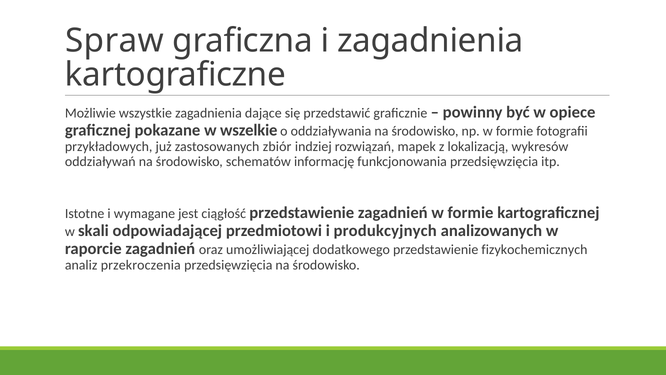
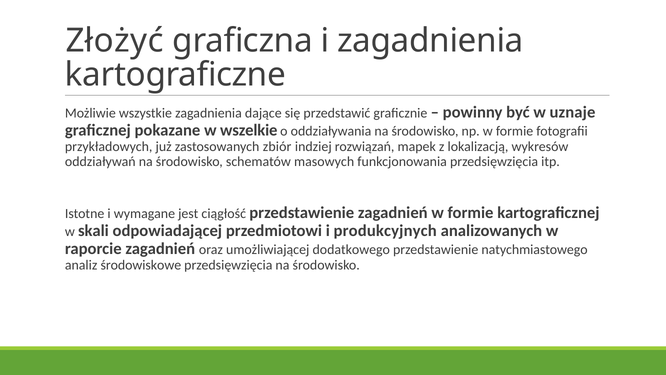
Spraw: Spraw -> Złożyć
opiece: opiece -> uznaje
informację: informację -> masowych
fizykochemicznych: fizykochemicznych -> natychmiastowego
przekroczenia: przekroczenia -> środowiskowe
